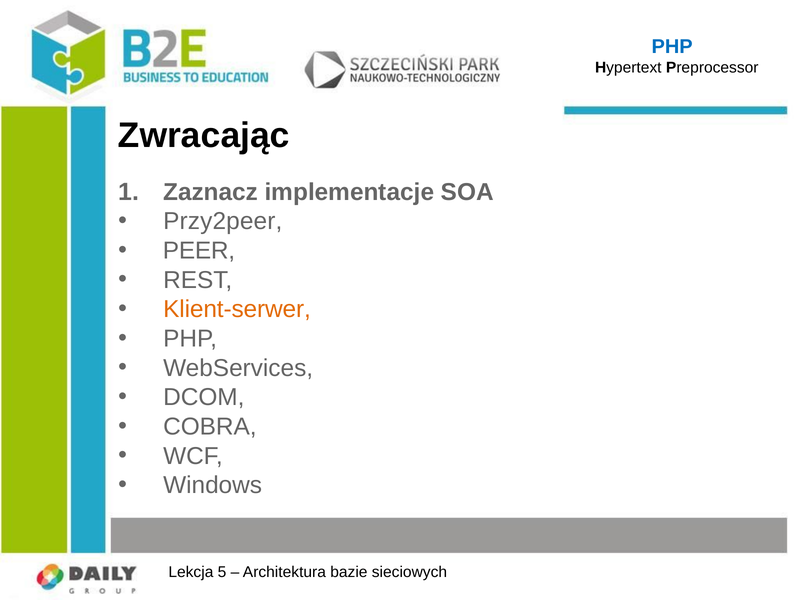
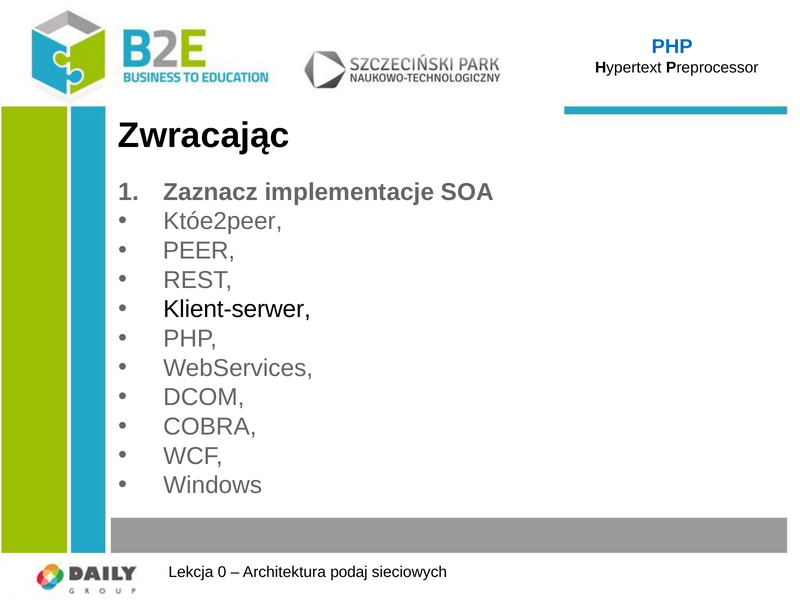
Przy2peer: Przy2peer -> Któe2peer
Klient-serwer colour: orange -> black
5: 5 -> 0
bazie: bazie -> podaj
